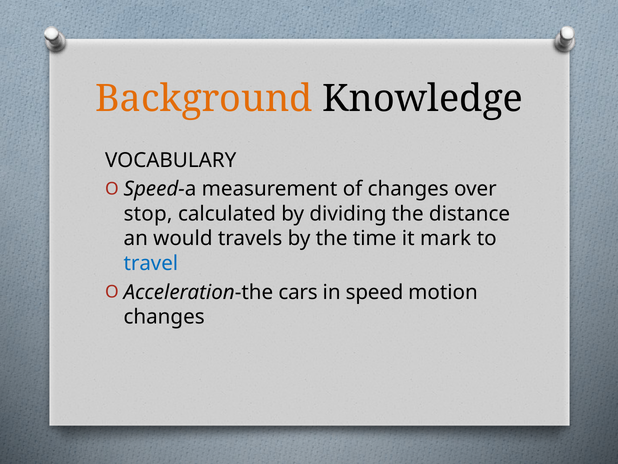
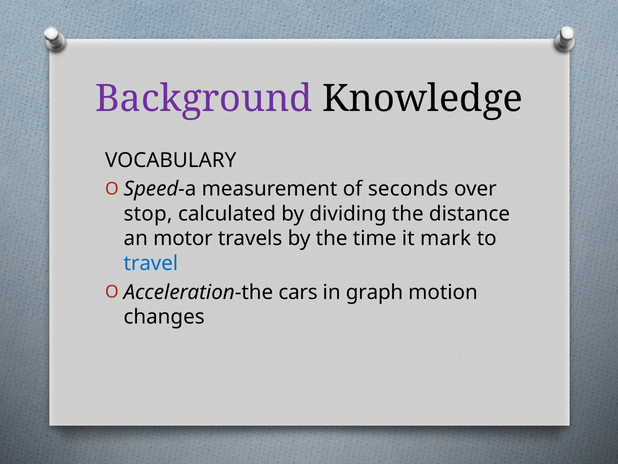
Background colour: orange -> purple
of changes: changes -> seconds
would: would -> motor
speed: speed -> graph
